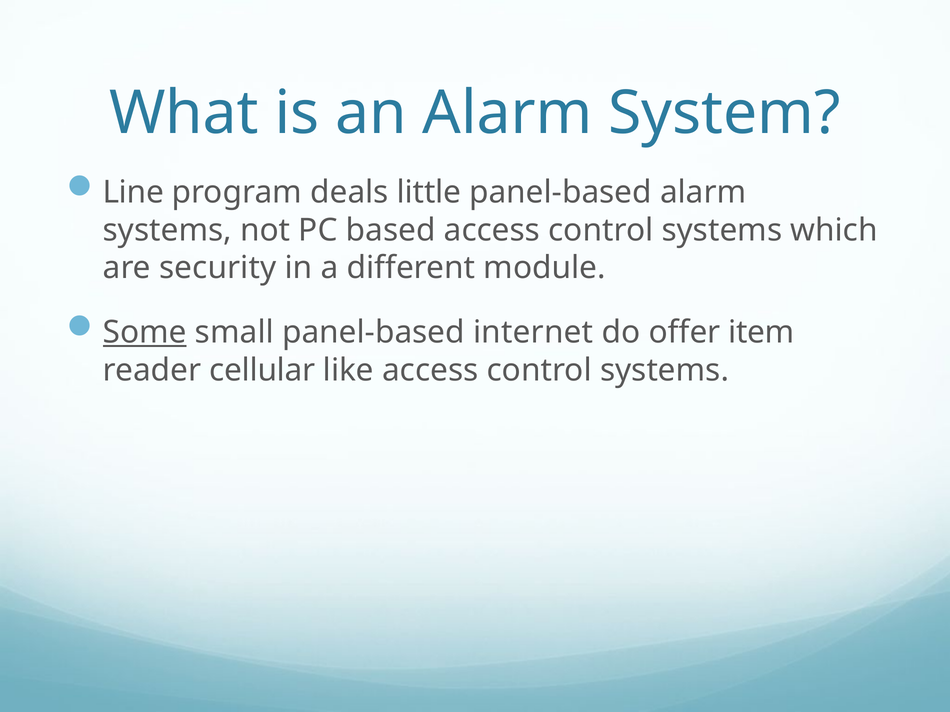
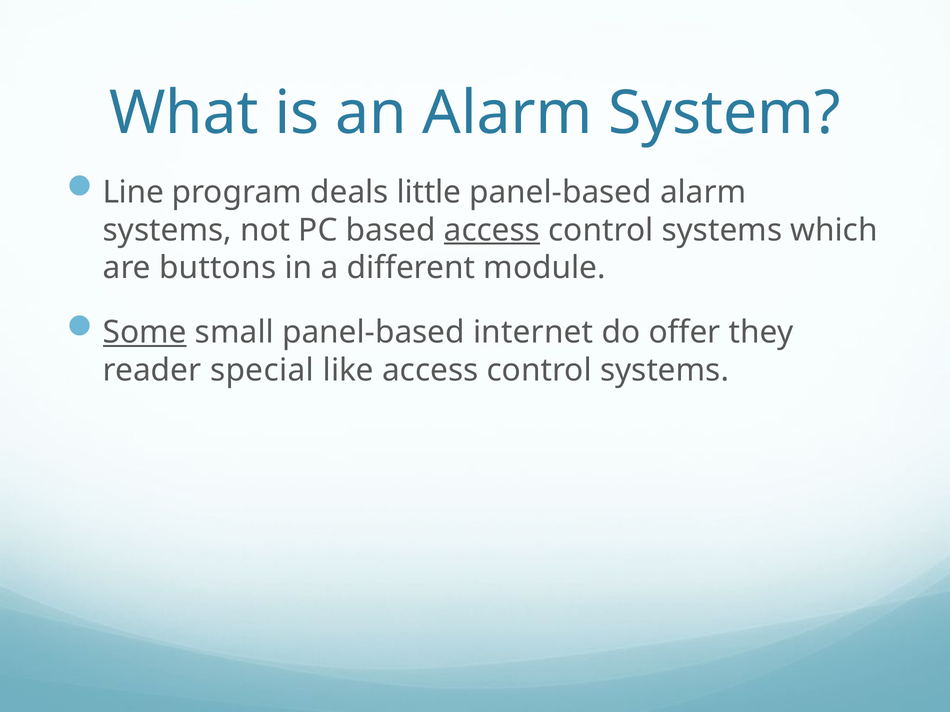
access at (492, 230) underline: none -> present
security: security -> buttons
item: item -> they
cellular: cellular -> special
